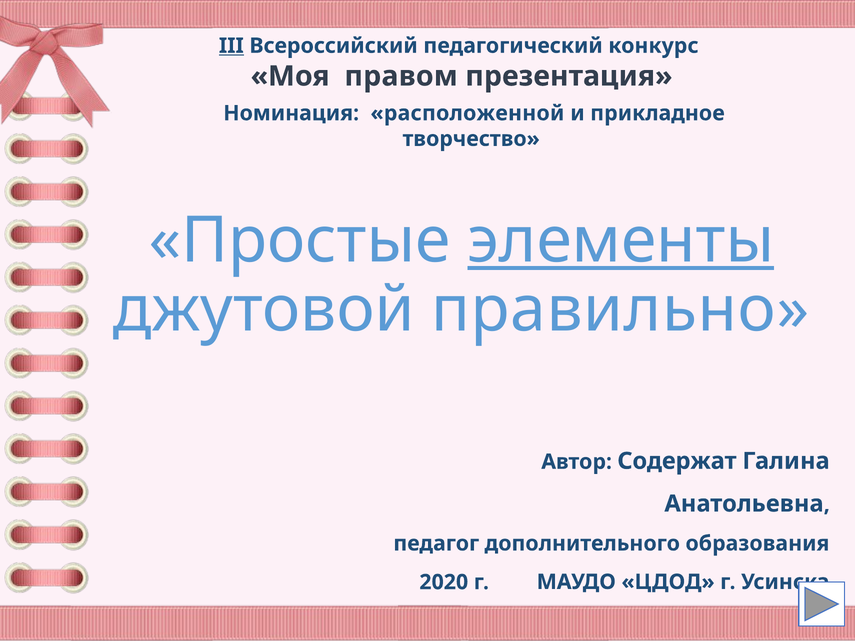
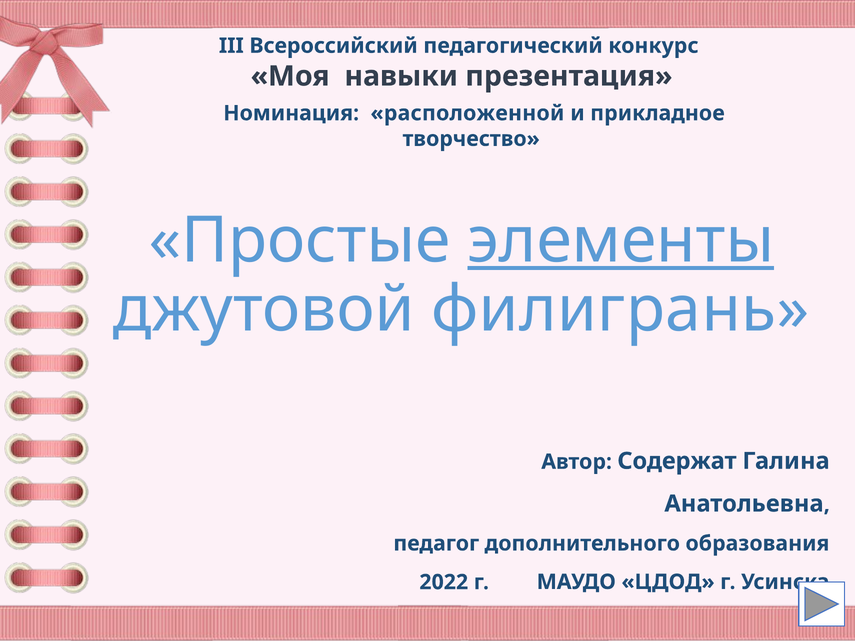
III underline: present -> none
правом: правом -> навыки
правильно: правильно -> филигрань
2020: 2020 -> 2022
